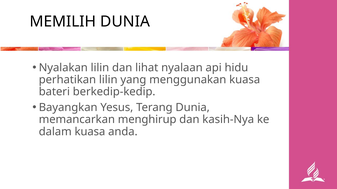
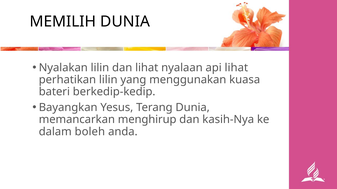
api hidu: hidu -> lihat
dalam kuasa: kuasa -> boleh
